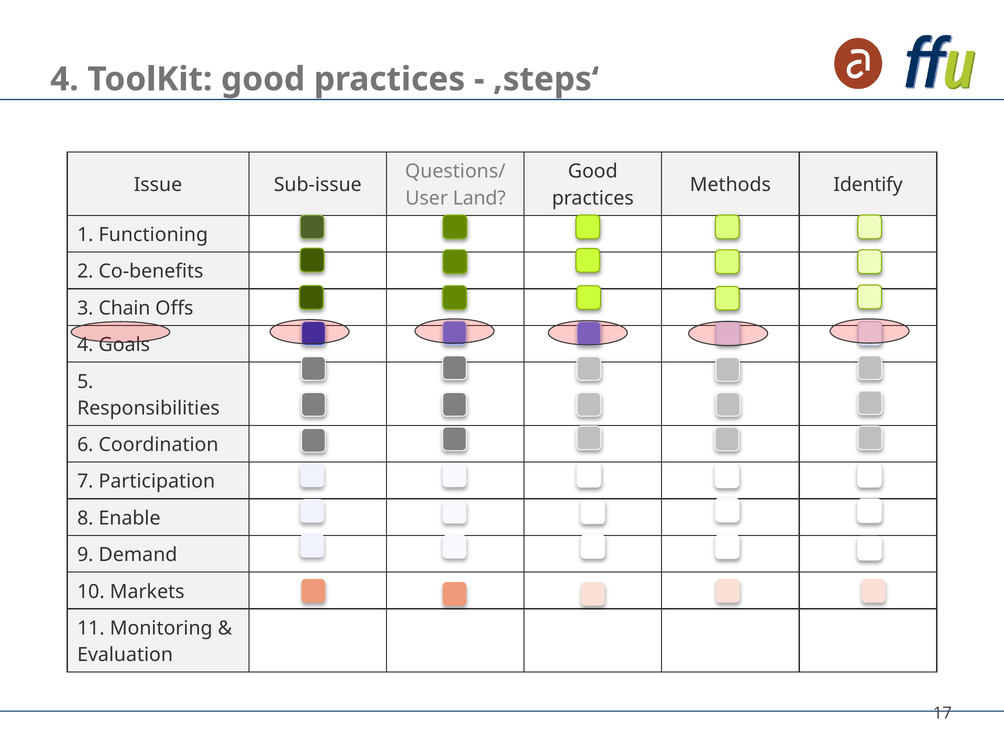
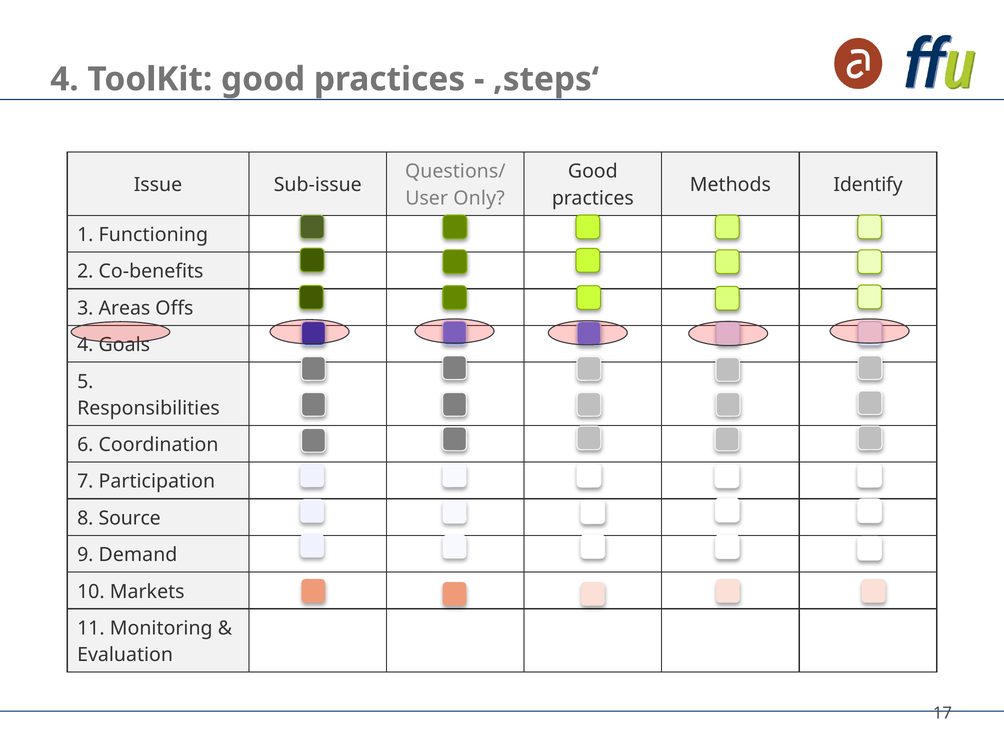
Land: Land -> Only
Chain: Chain -> Areas
Enable: Enable -> Source
